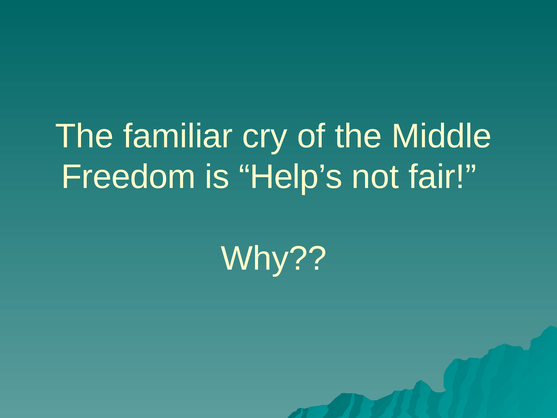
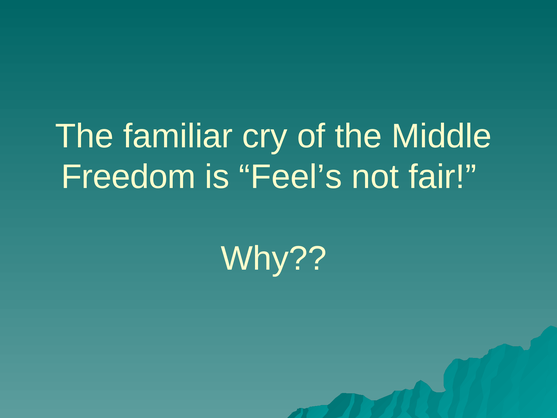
Help’s: Help’s -> Feel’s
